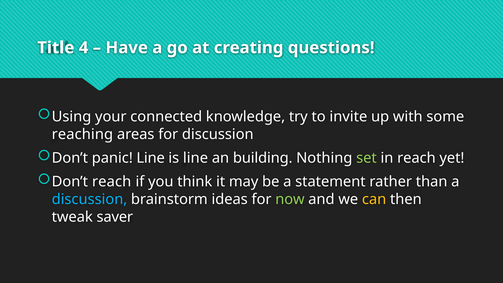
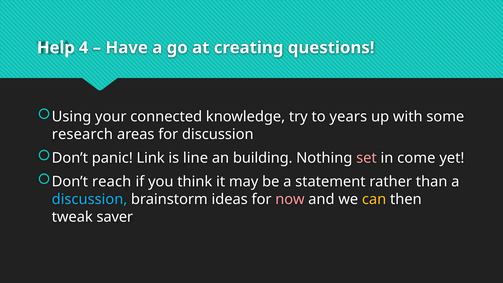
Title: Title -> Help
invite: invite -> years
reaching: reaching -> research
panic Line: Line -> Link
set colour: light green -> pink
in reach: reach -> come
now colour: light green -> pink
